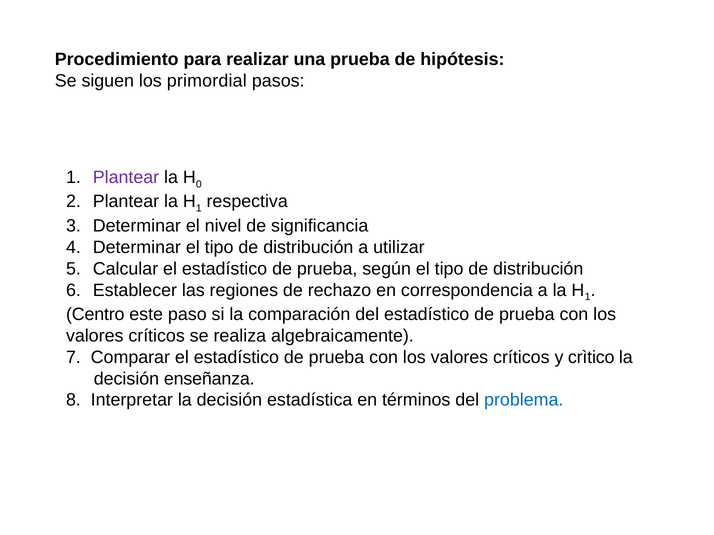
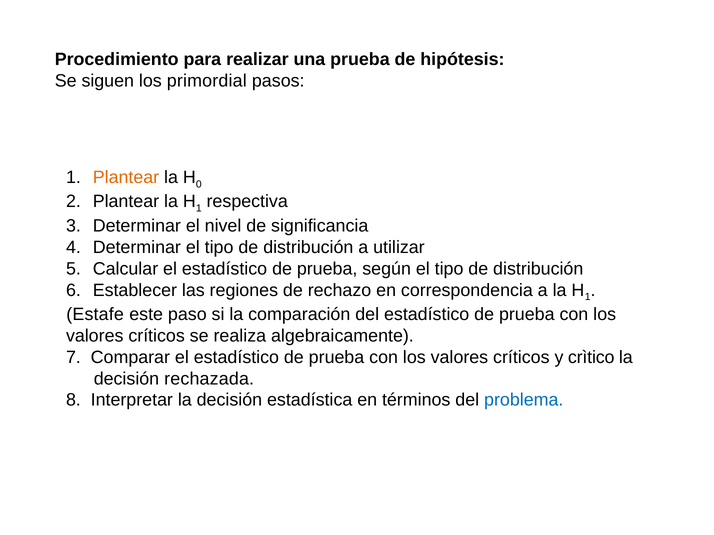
Plantear at (126, 177) colour: purple -> orange
Centro: Centro -> Estafe
enseñanza: enseñanza -> rechazada
